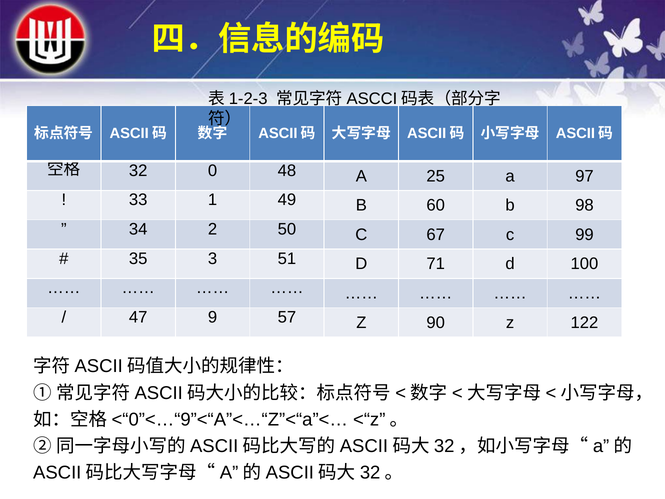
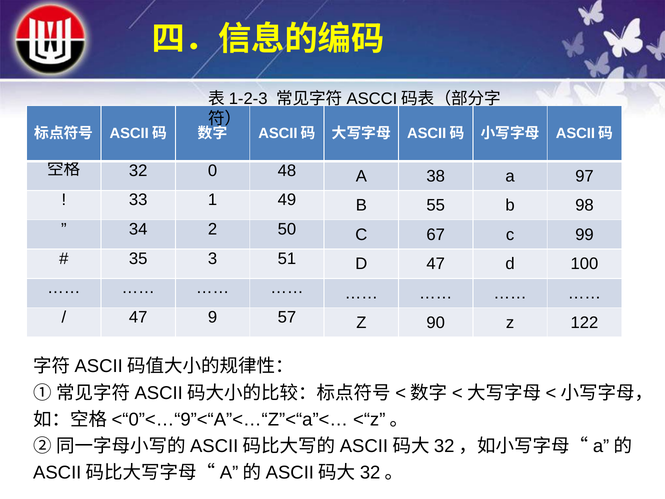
25: 25 -> 38
60: 60 -> 55
D 71: 71 -> 47
